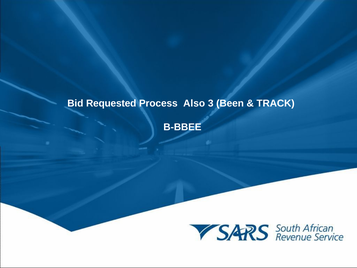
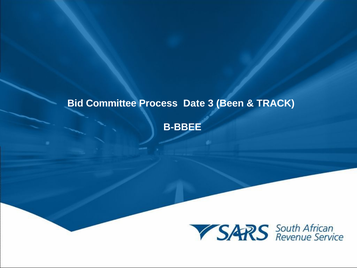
Requested: Requested -> Committee
Also: Also -> Date
